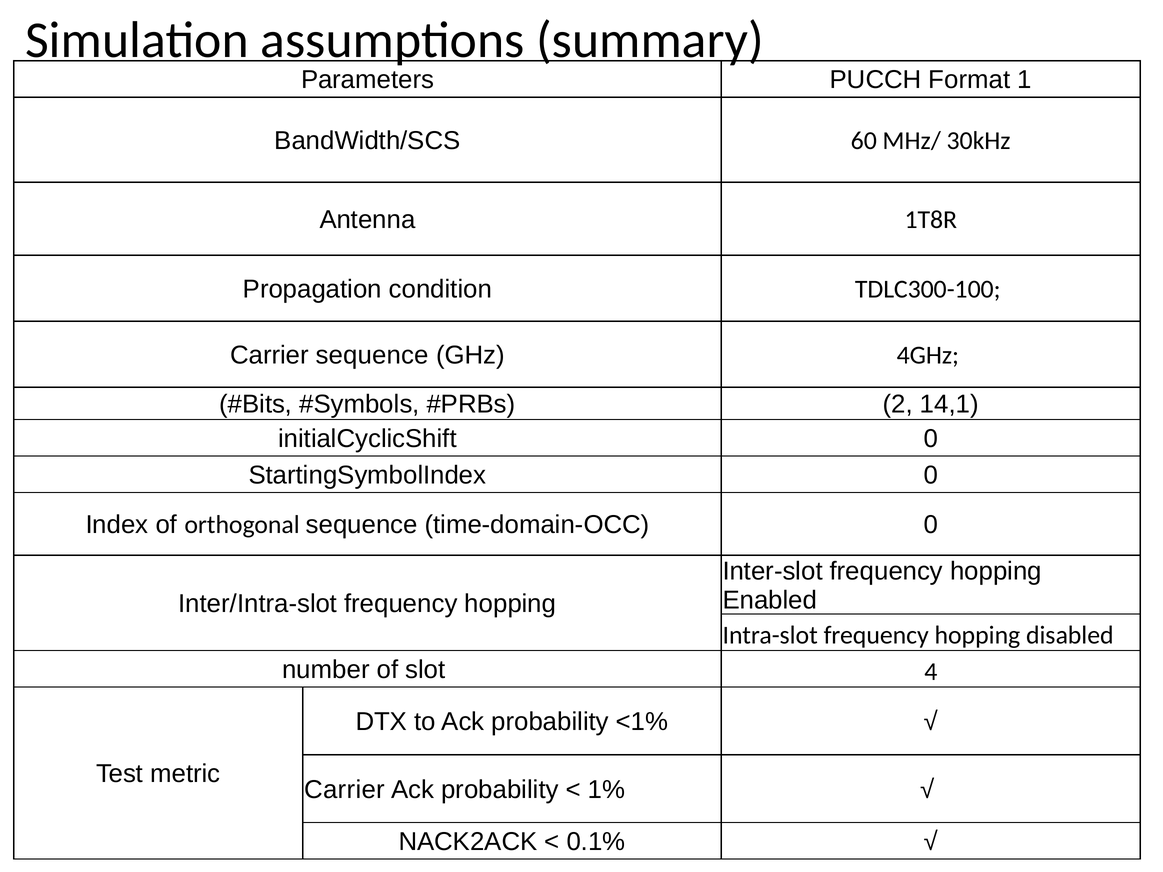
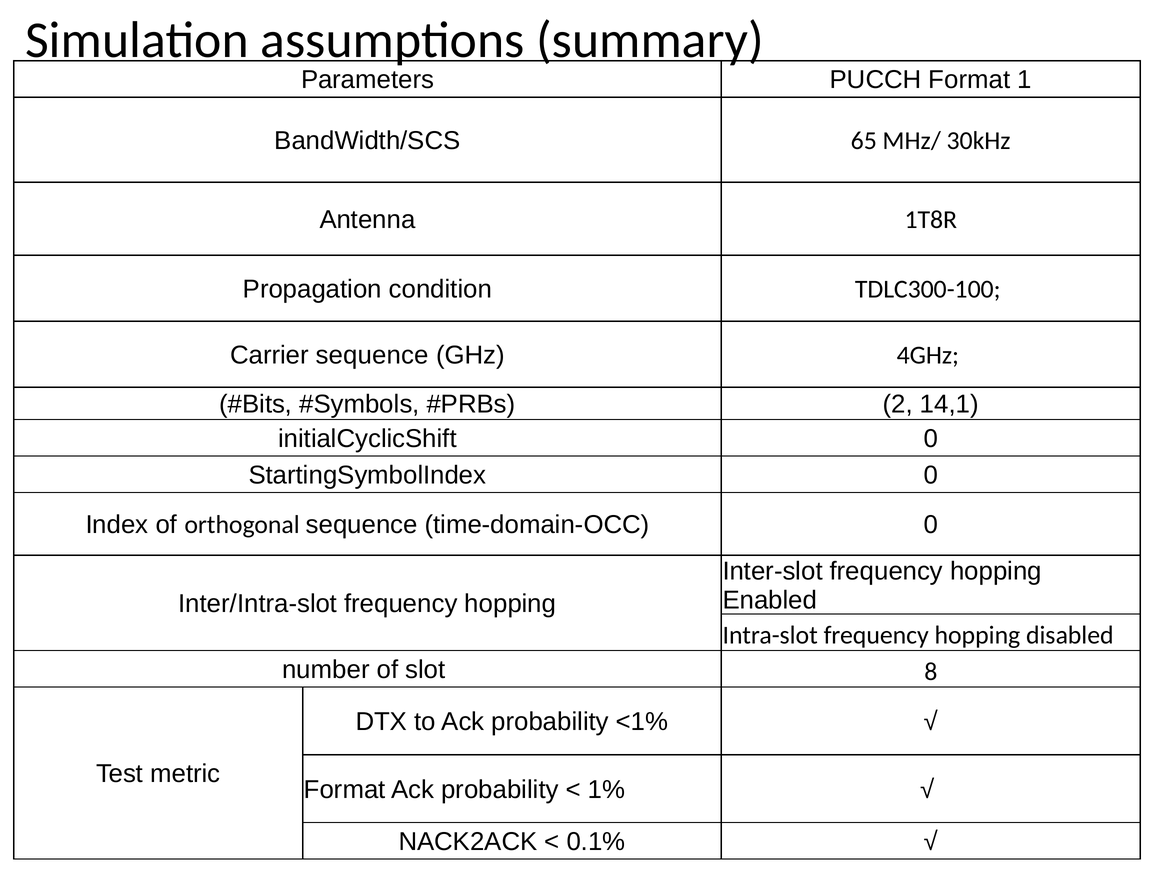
60: 60 -> 65
4: 4 -> 8
Carrier at (345, 790): Carrier -> Format
